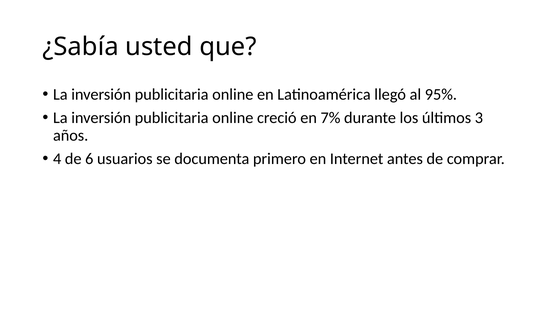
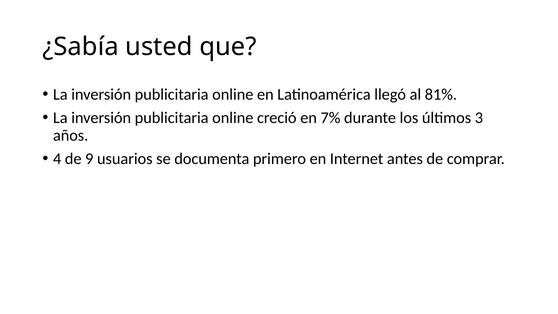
95%: 95% -> 81%
6: 6 -> 9
